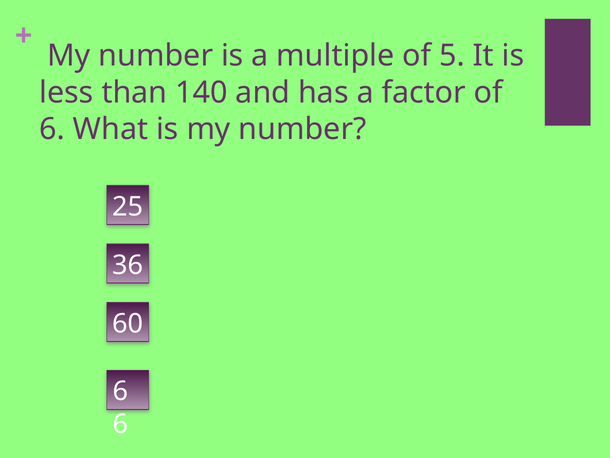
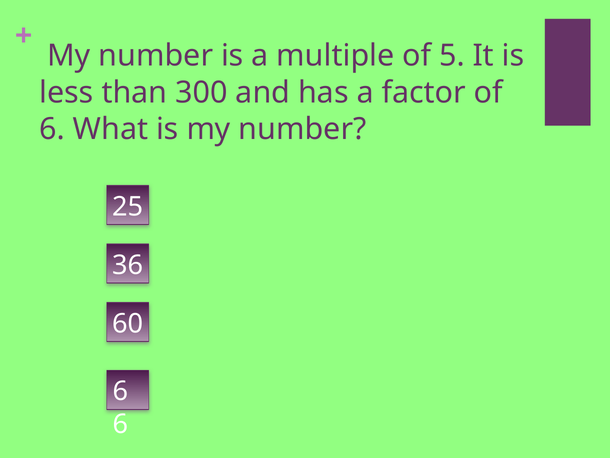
140: 140 -> 300
